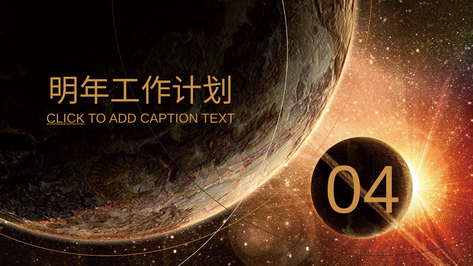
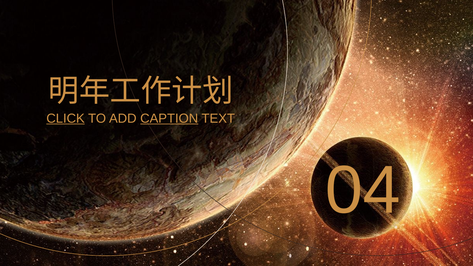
CAPTION underline: none -> present
